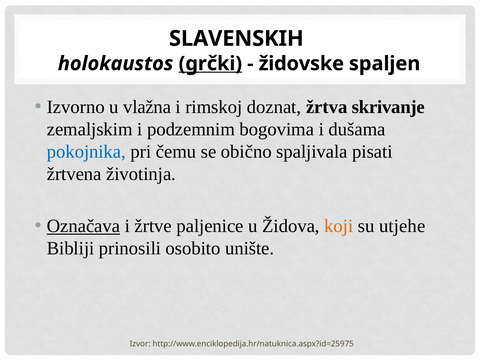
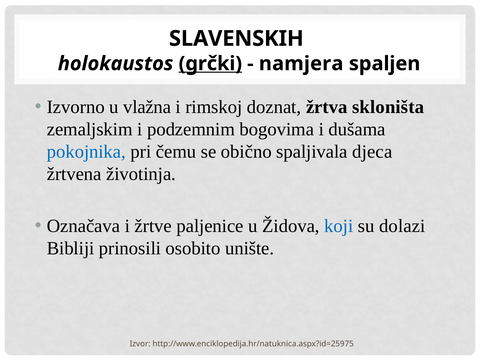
židovske: židovske -> namjera
skrivanje: skrivanje -> skloništa
pisati: pisati -> djeca
Označava underline: present -> none
koji colour: orange -> blue
utjehe: utjehe -> dolazi
